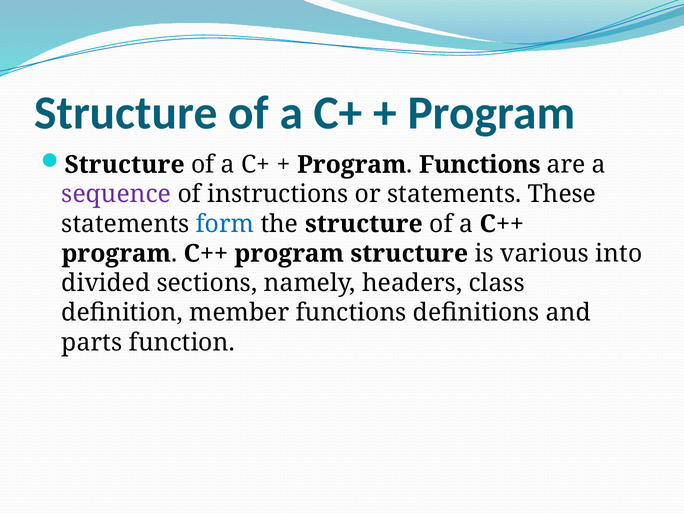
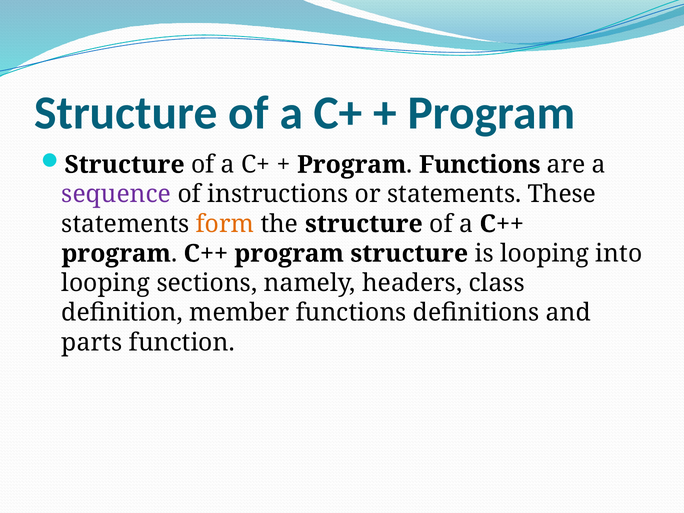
form colour: blue -> orange
is various: various -> looping
divided at (106, 283): divided -> looping
